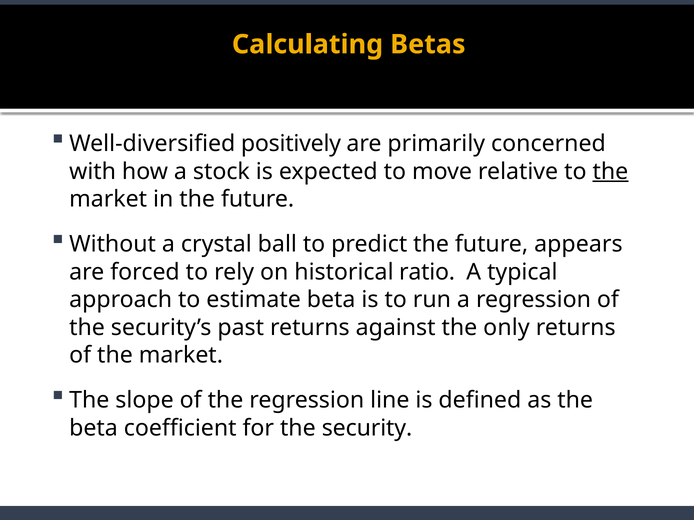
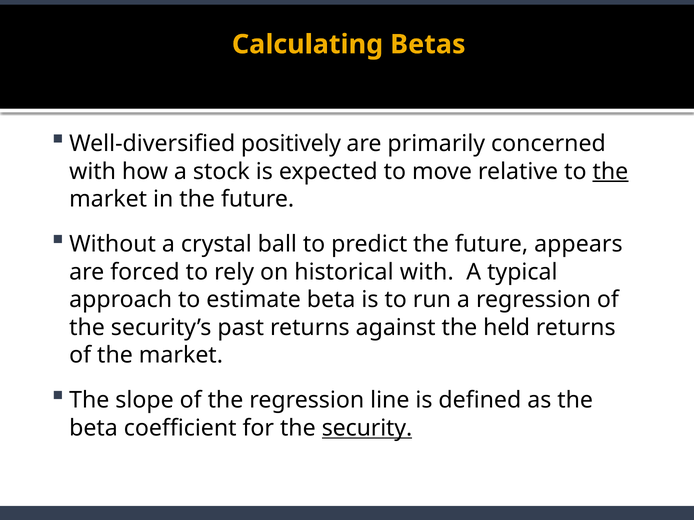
historical ratio: ratio -> with
only: only -> held
security underline: none -> present
